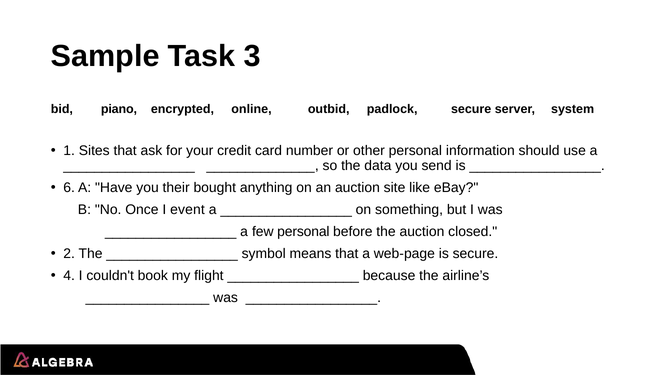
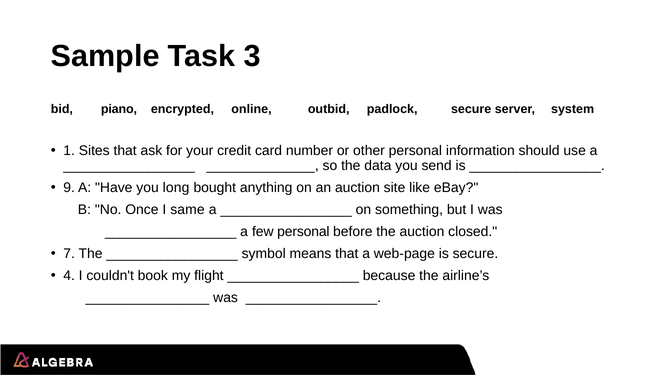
6: 6 -> 9
their: their -> long
event: event -> same
2: 2 -> 7
